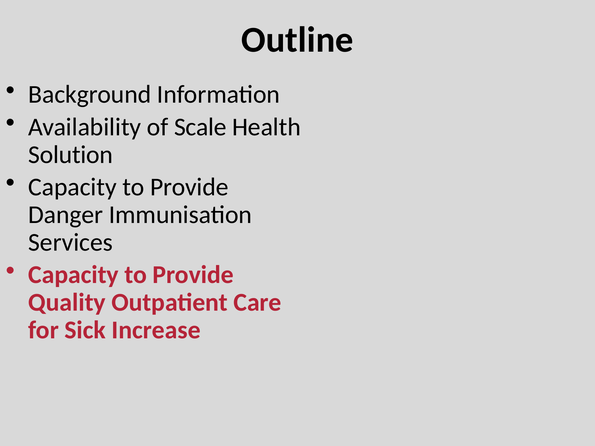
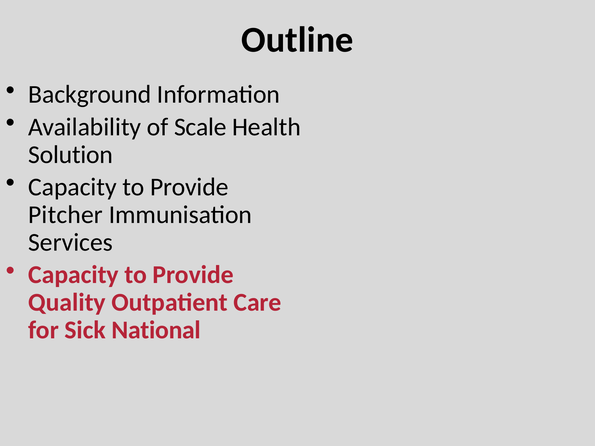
Danger: Danger -> Pitcher
Increase: Increase -> National
